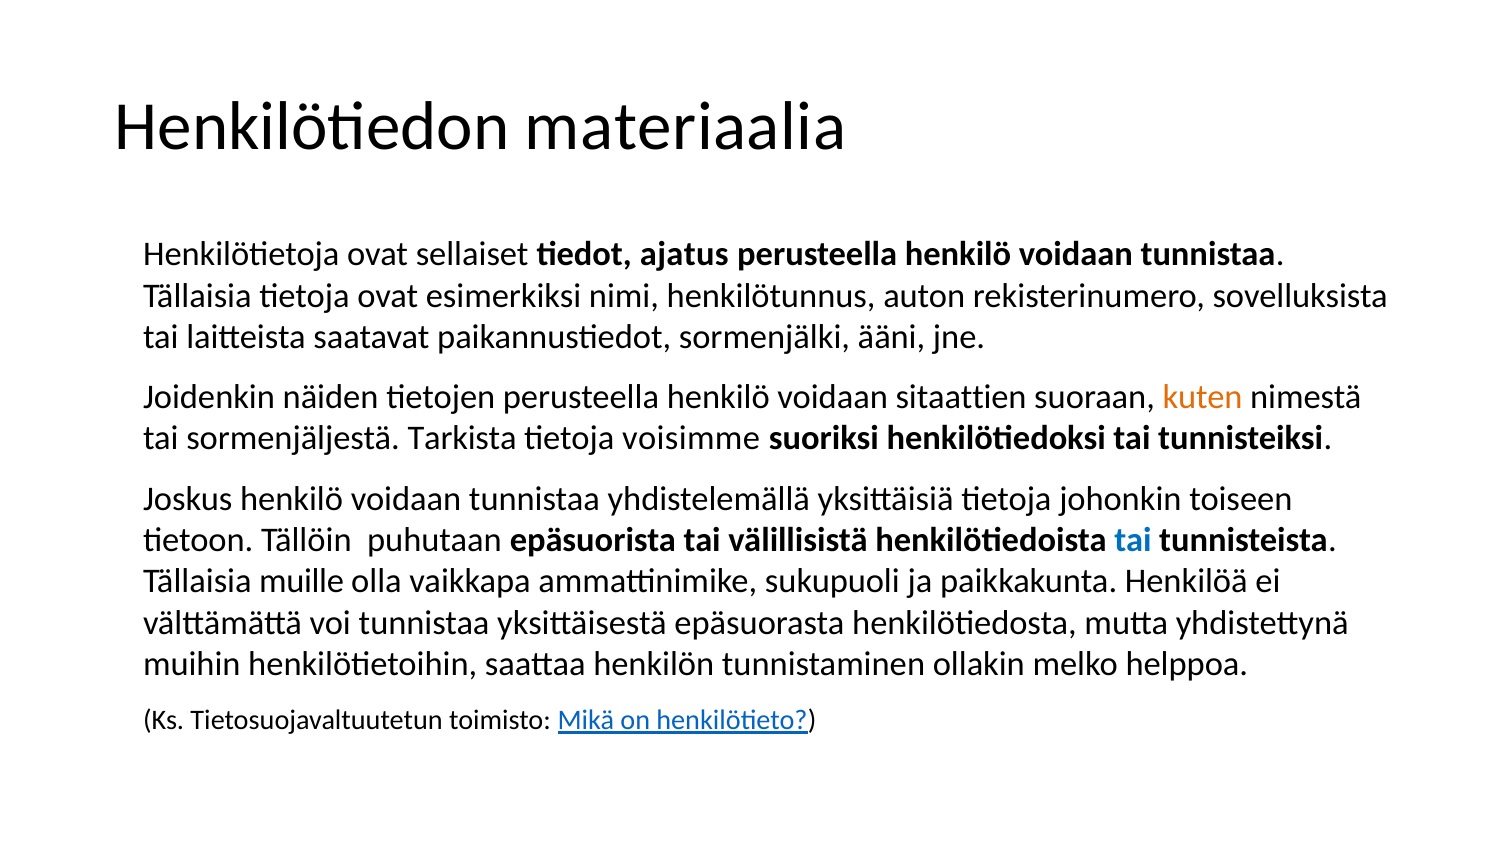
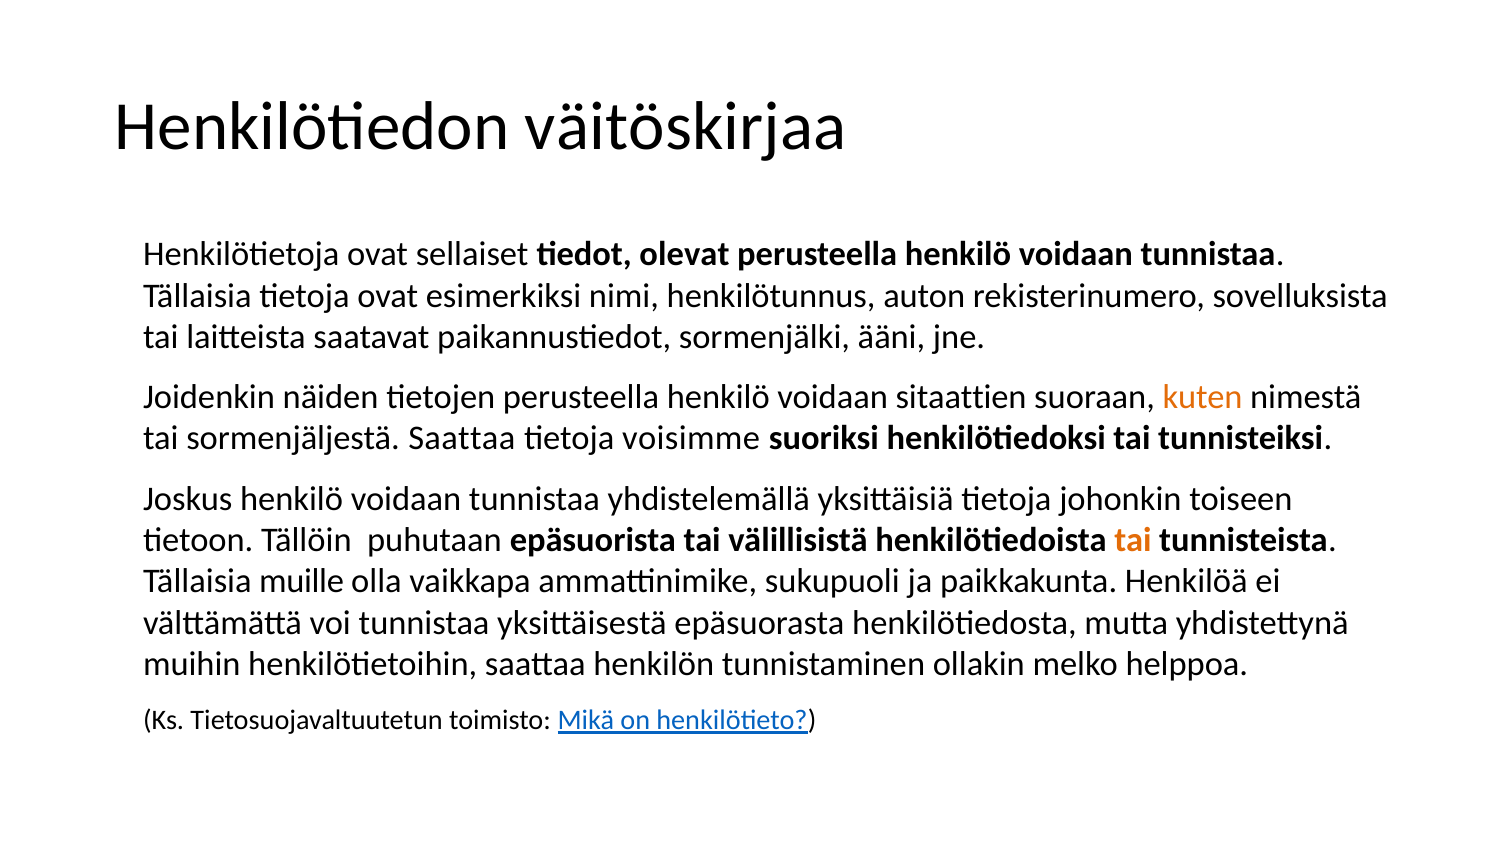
materiaalia: materiaalia -> väitöskirjaa
ajatus: ajatus -> olevat
sormenjäljestä Tarkista: Tarkista -> Saattaa
tai at (1133, 540) colour: blue -> orange
